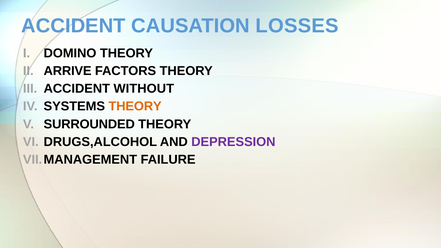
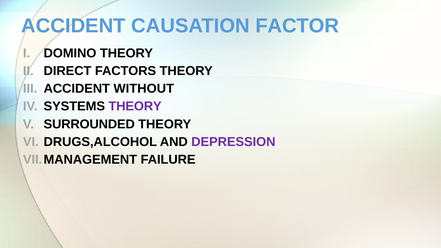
LOSSES: LOSSES -> FACTOR
ARRIVE: ARRIVE -> DIRECT
THEORY at (135, 106) colour: orange -> purple
